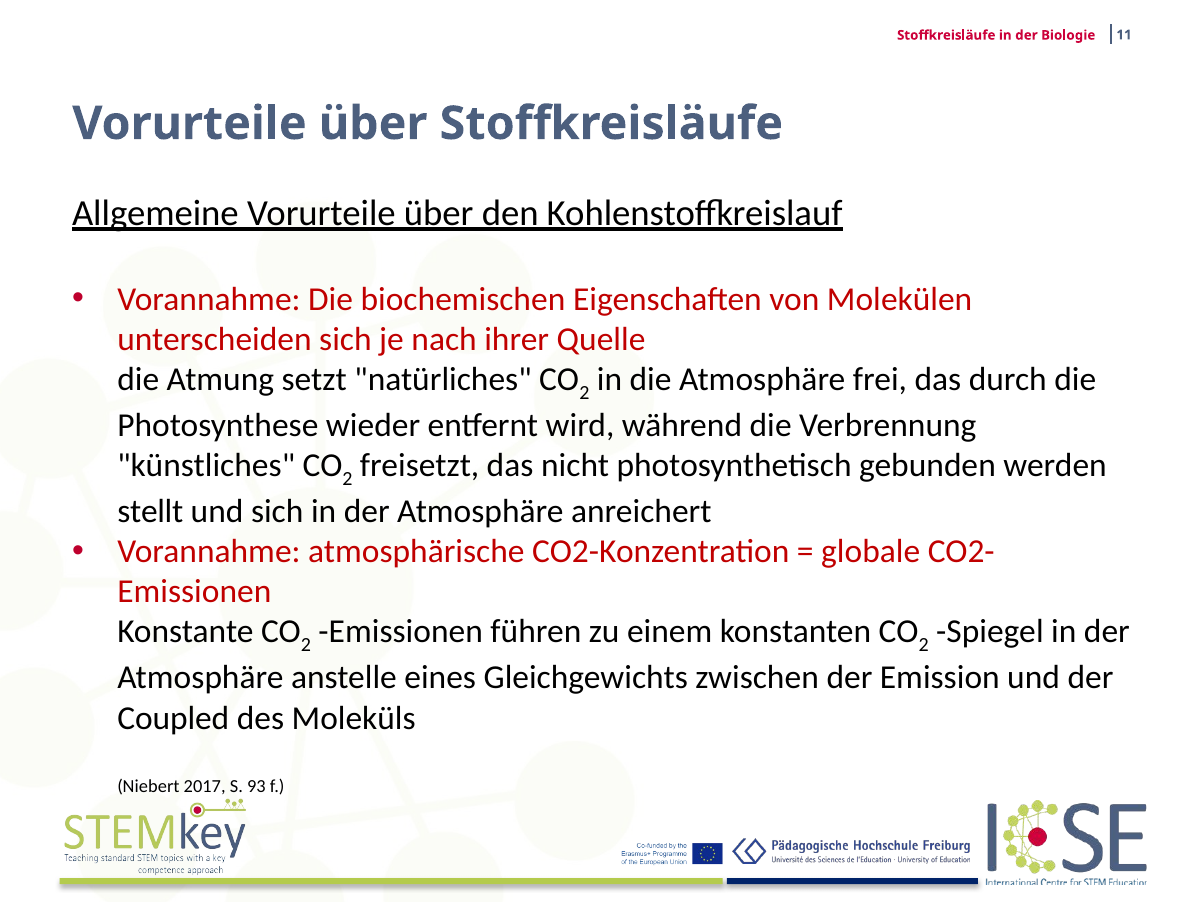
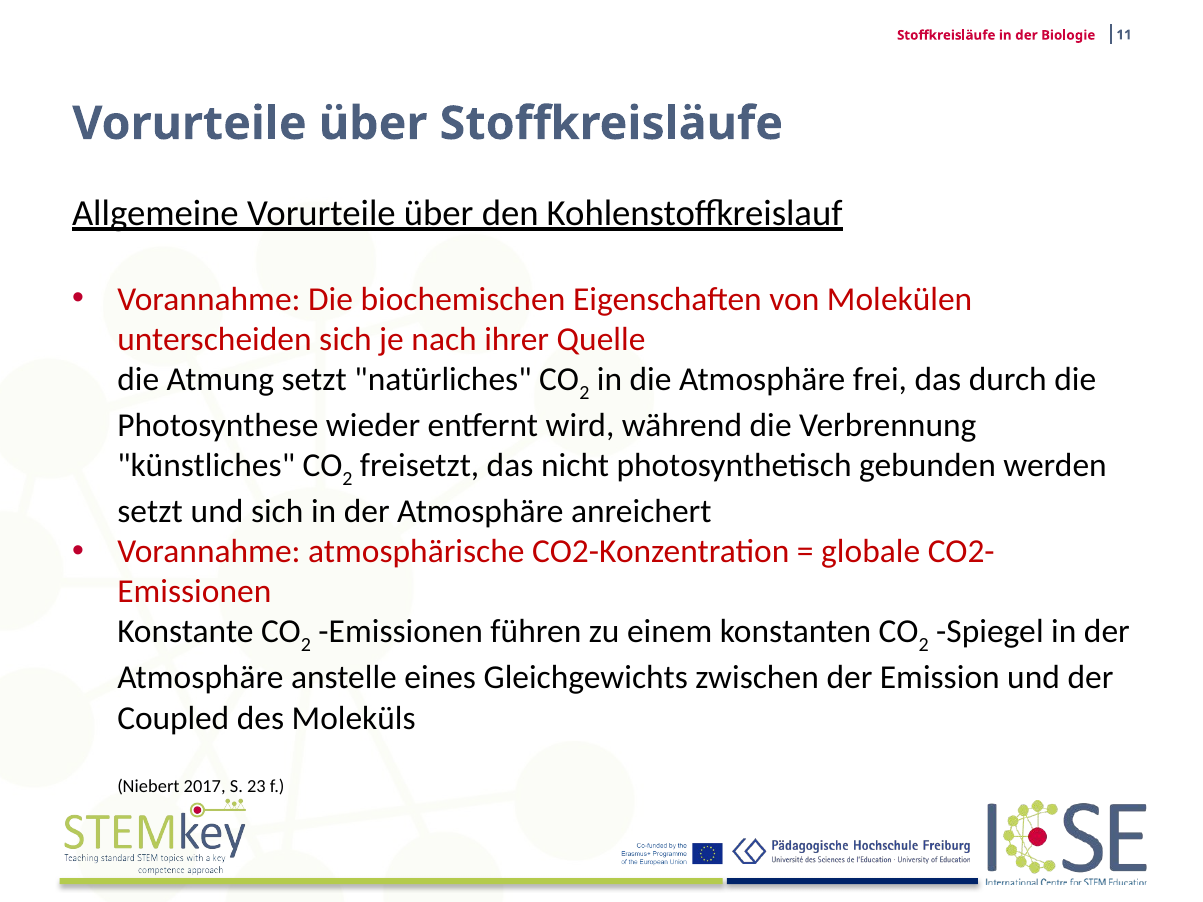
stellt at (150, 512): stellt -> setzt
93: 93 -> 23
